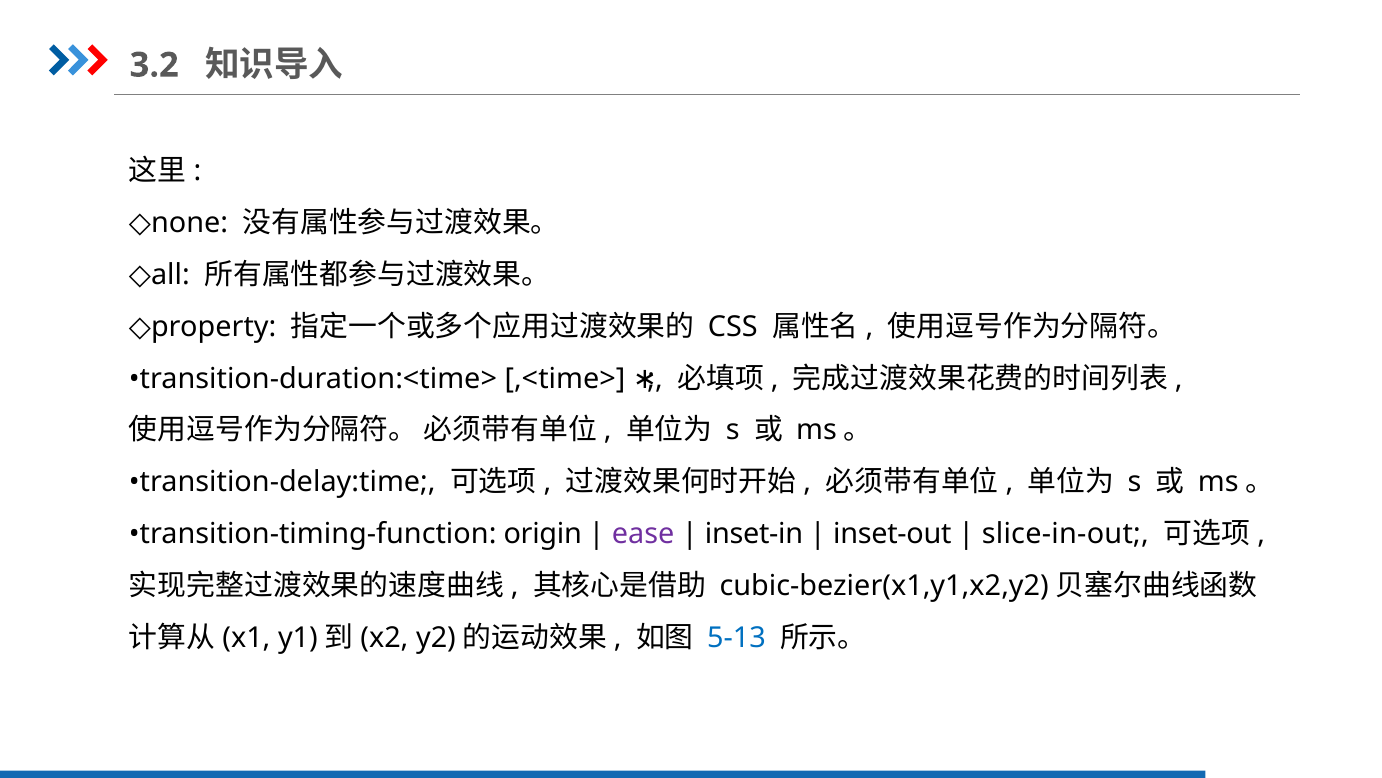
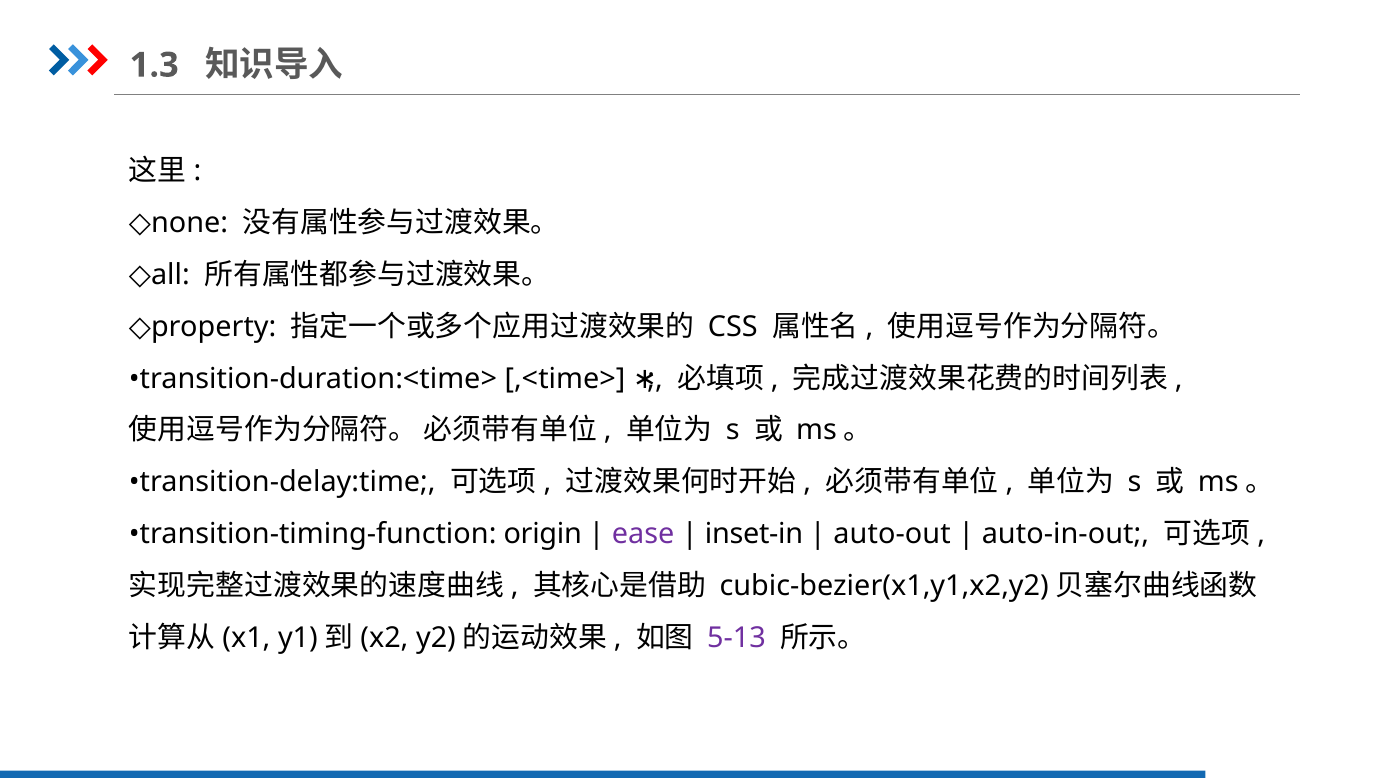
3.2: 3.2 -> 1.3
inset-out: inset-out -> auto-out
slice-in-out: slice-in-out -> auto-in-out
5-13 colour: blue -> purple
